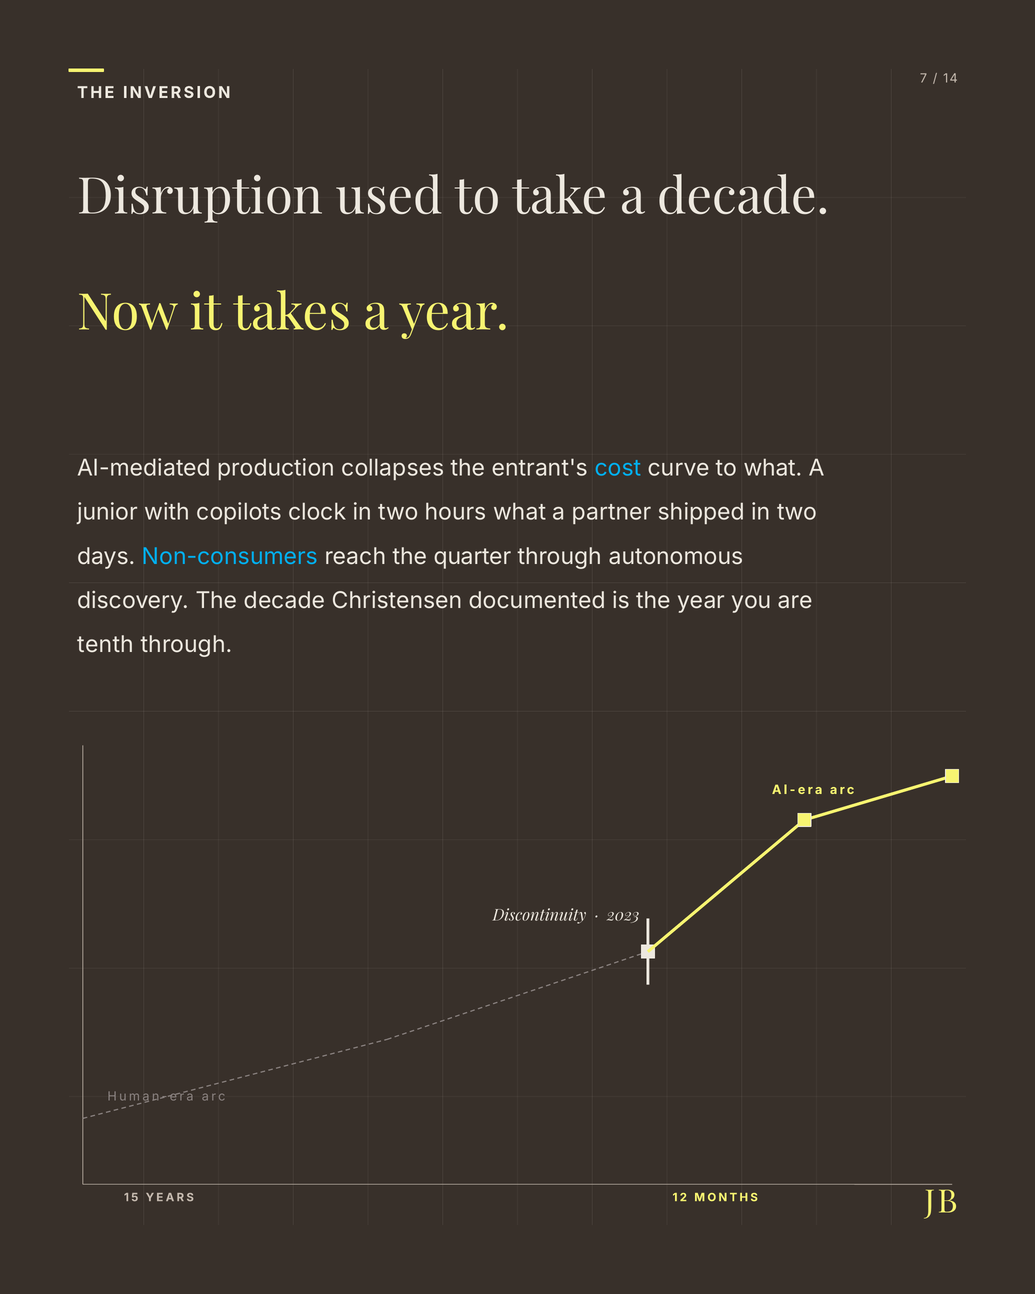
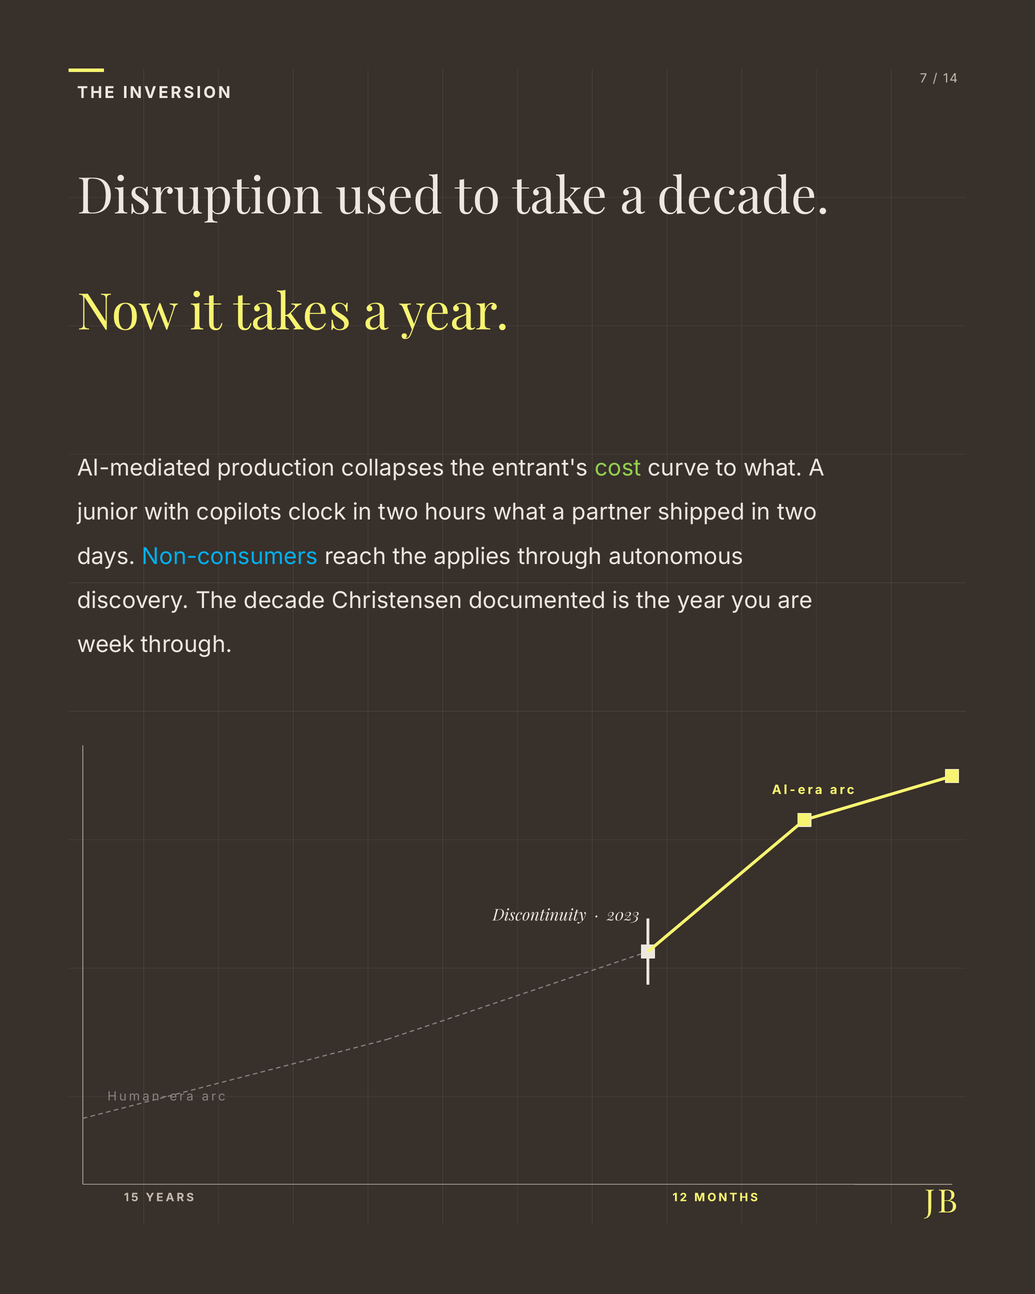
cost colour: light blue -> light green
quarter: quarter -> applies
tenth: tenth -> week
